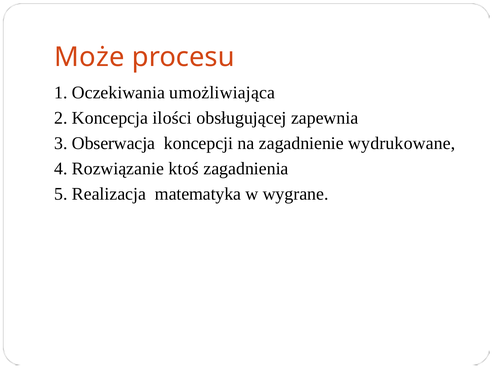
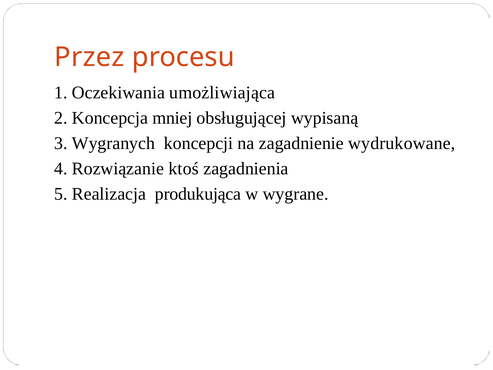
Może: Może -> Przez
ilości: ilości -> mniej
zapewnia: zapewnia -> wypisaną
Obserwacja: Obserwacja -> Wygranych
matematyka: matematyka -> produkująca
